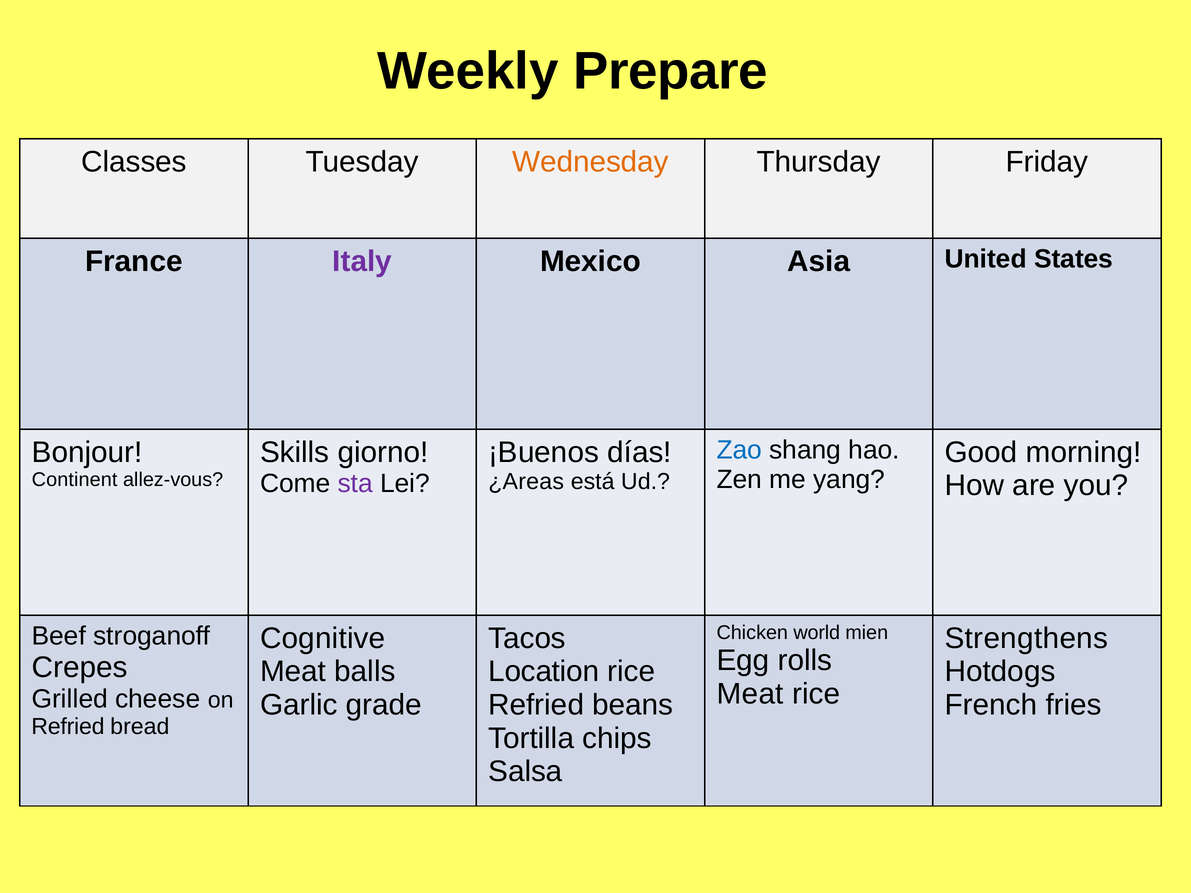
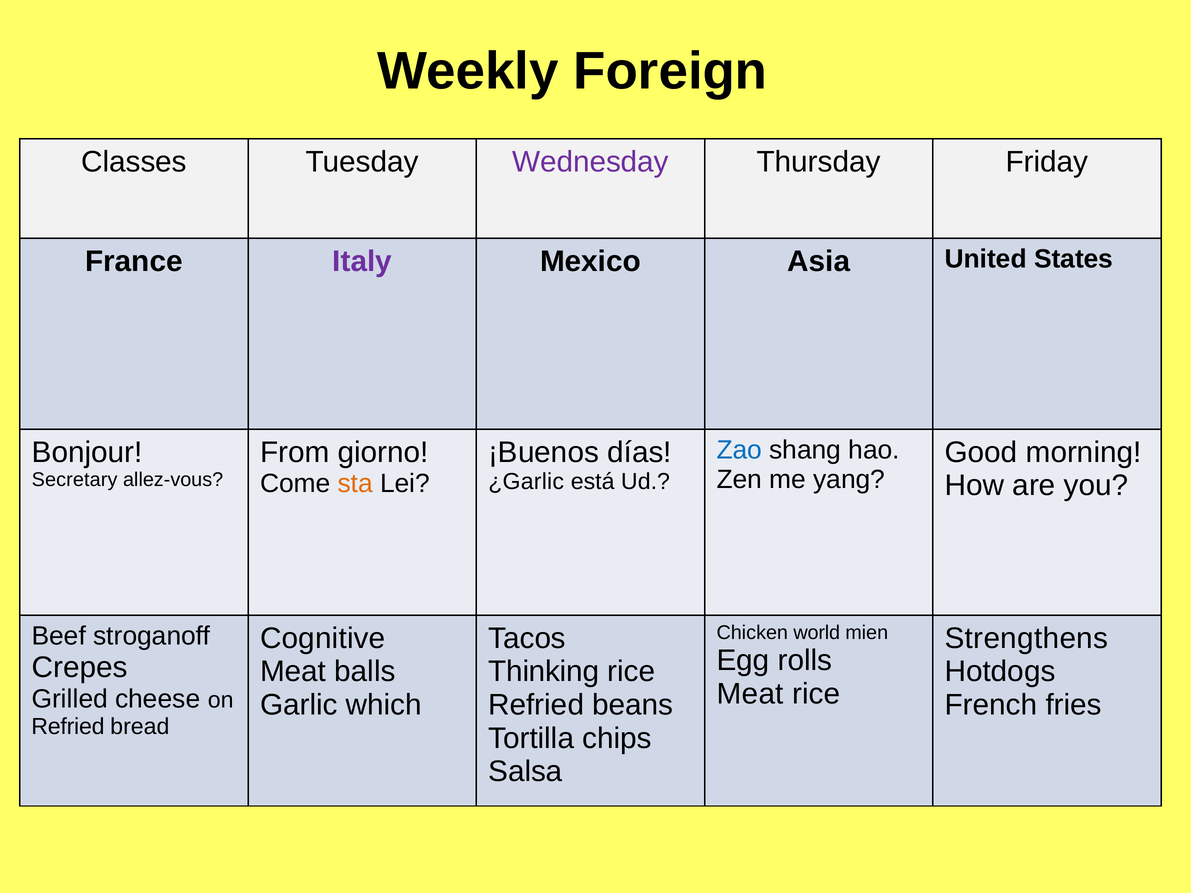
Prepare: Prepare -> Foreign
Wednesday colour: orange -> purple
Skills: Skills -> From
Continent: Continent -> Secretary
¿Areas: ¿Areas -> ¿Garlic
sta colour: purple -> orange
Location: Location -> Thinking
grade: grade -> which
